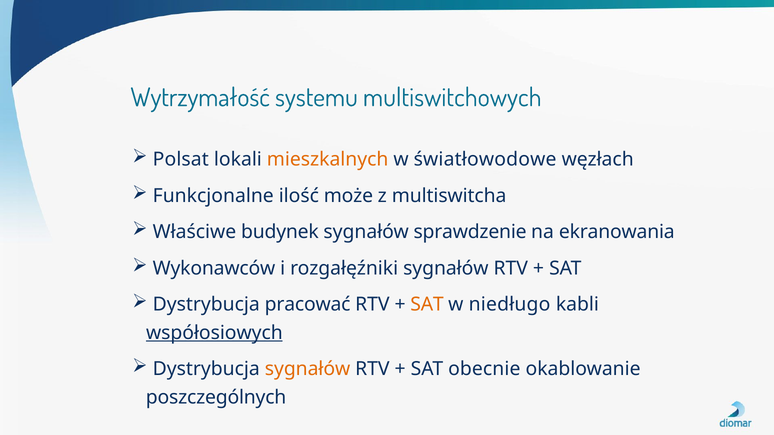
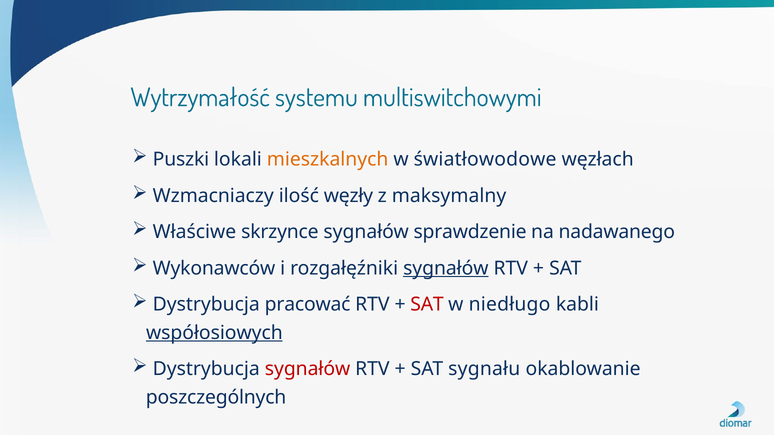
multiswitchowych: multiswitchowych -> multiswitchowymi
Polsat: Polsat -> Puszki
Funkcjonalne: Funkcjonalne -> Wzmacniaczy
może: może -> węzły
multiswitcha: multiswitcha -> maksymalny
budynek: budynek -> skrzynce
ekranowania: ekranowania -> nadawanego
sygnałów at (446, 269) underline: none -> present
SAT at (427, 305) colour: orange -> red
sygnałów at (308, 369) colour: orange -> red
obecnie: obecnie -> sygnału
